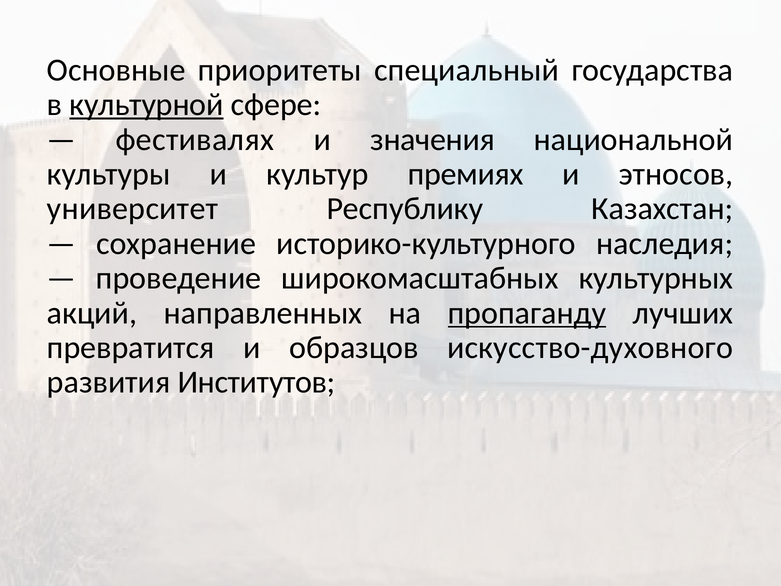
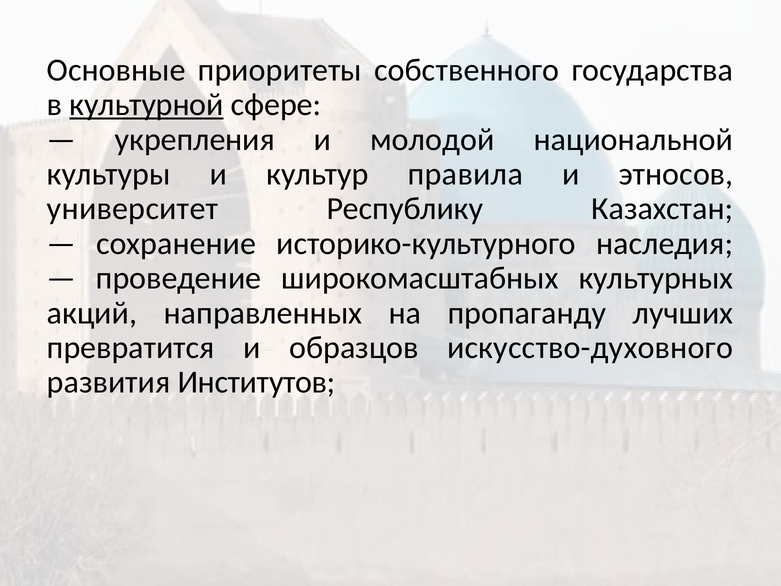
специальный: специальный -> собственного
фестивалях: фестивалях -> укрепления
значения: значения -> молодой
премиях: премиях -> правила
пропаганду underline: present -> none
